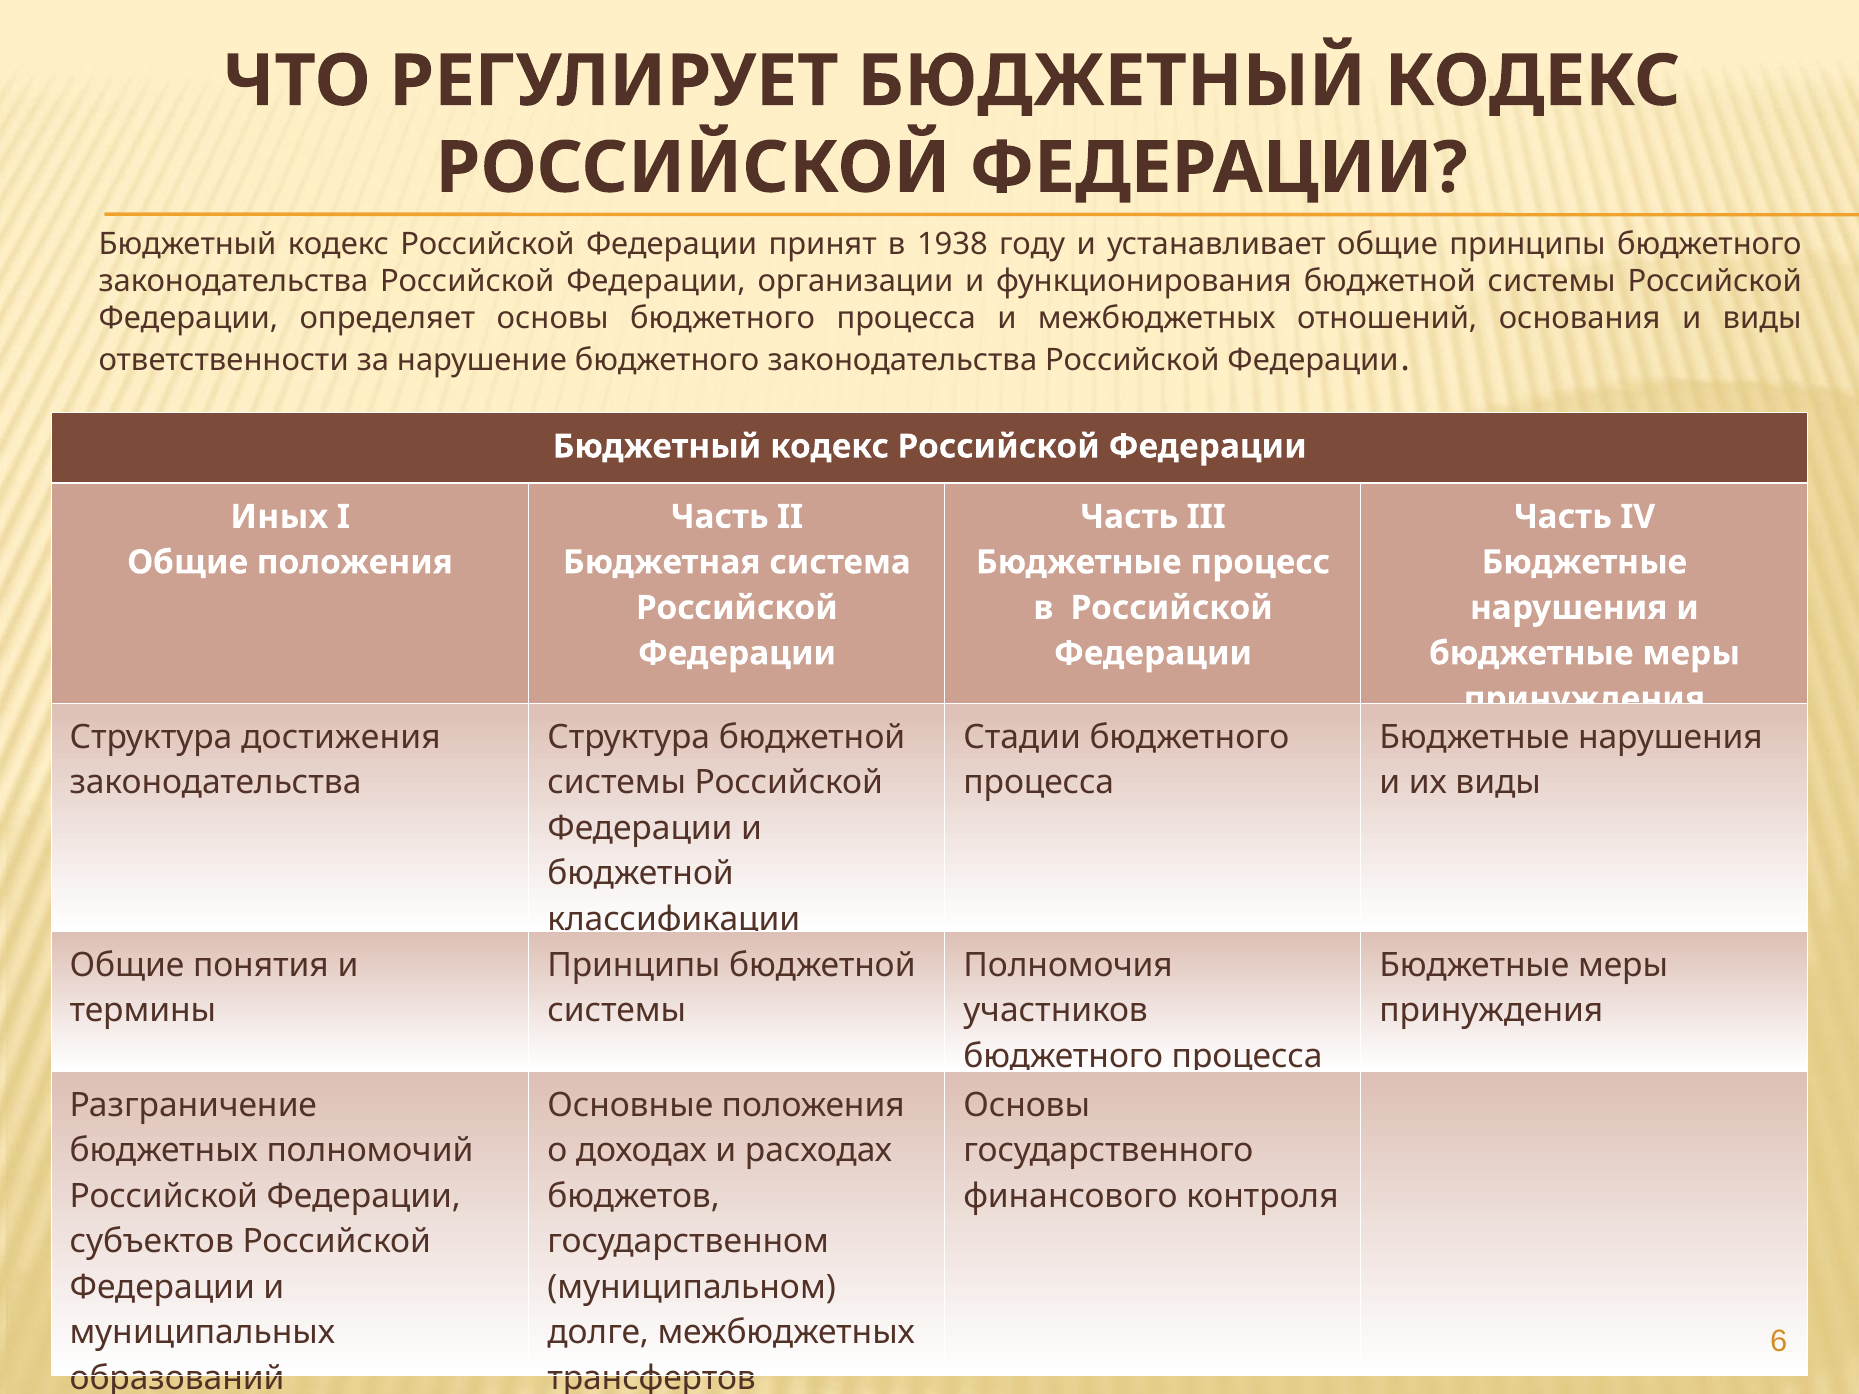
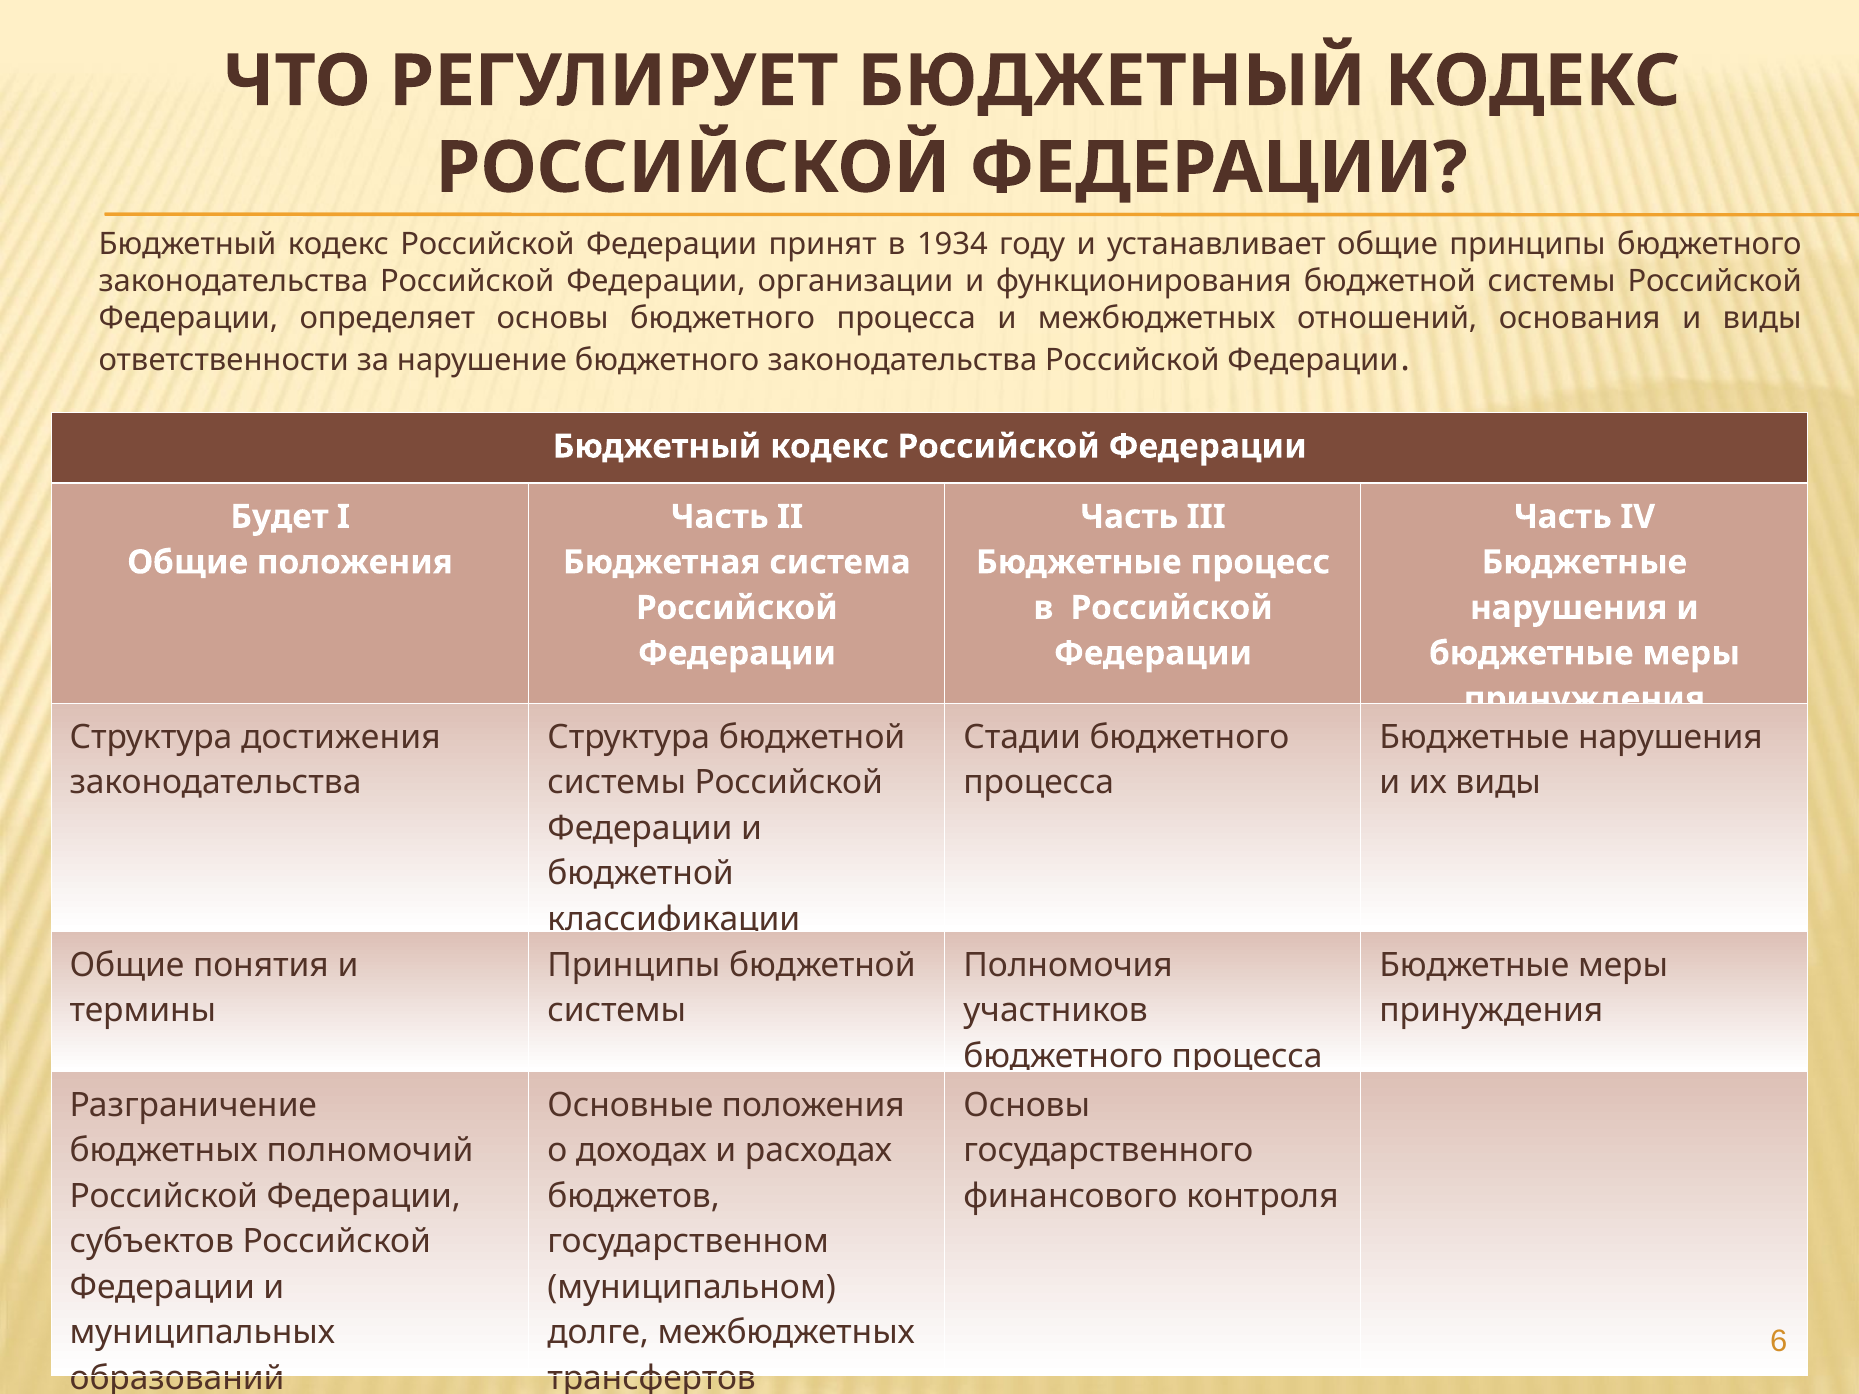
1938: 1938 -> 1934
Иных: Иных -> Будет
